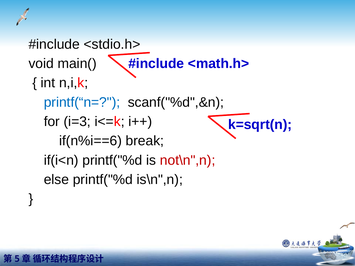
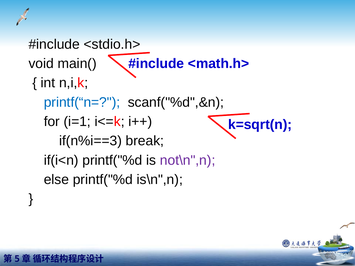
i=3: i=3 -> i=1
if(n%i==6: if(n%i==6 -> if(n%i==3
not\n",n colour: red -> purple
